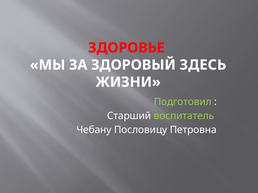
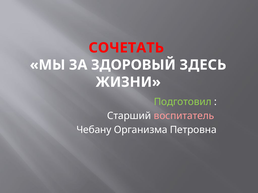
ЗДОРОВЬЕ: ЗДОРОВЬЕ -> СОЧЕТАТЬ
воспитатель colour: light green -> pink
Пословицу: Пословицу -> Организма
